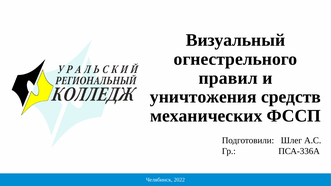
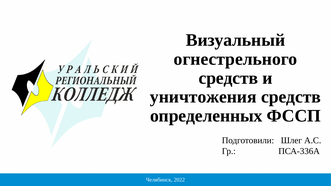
правил at (228, 78): правил -> средств
механических: механических -> определенных
